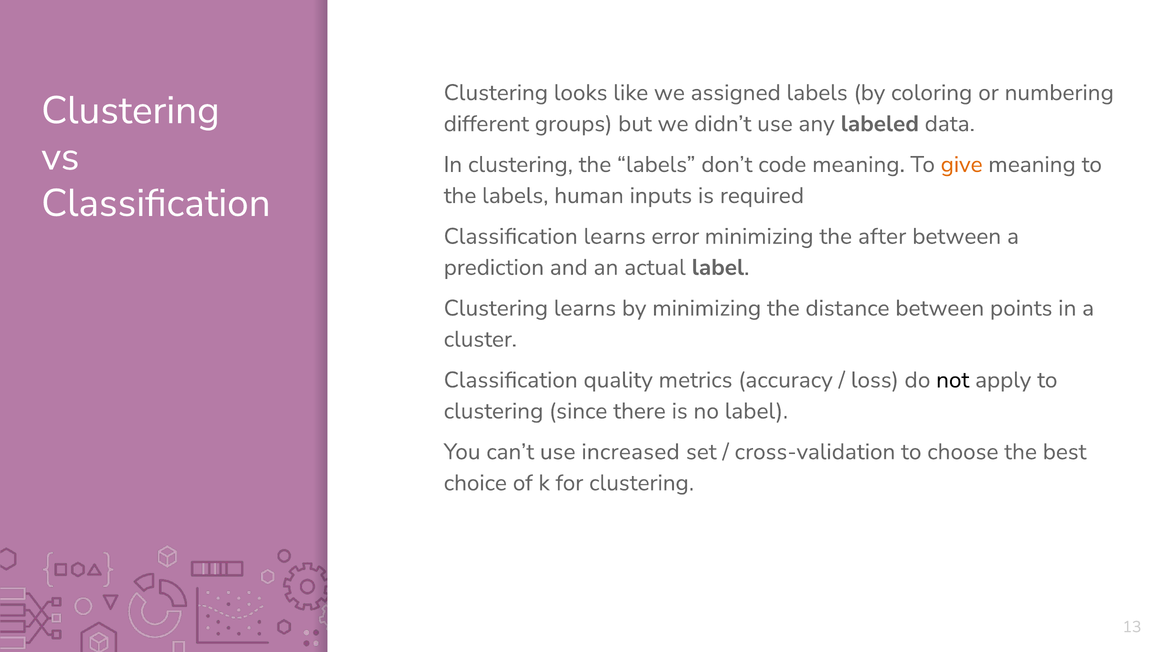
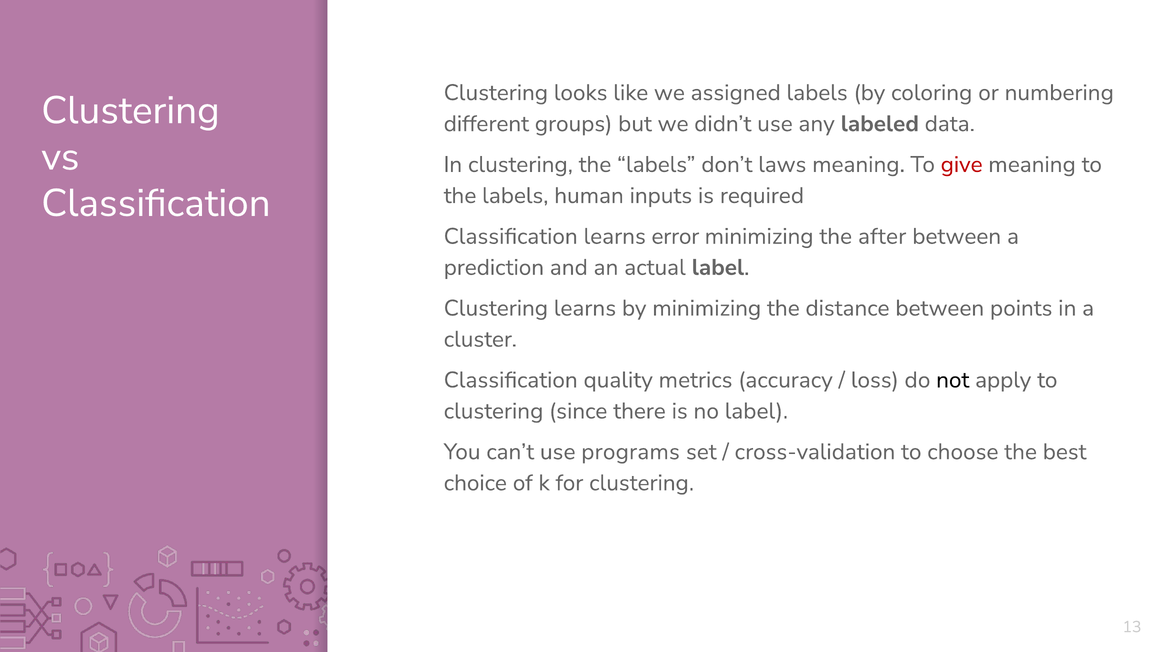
code: code -> laws
give colour: orange -> red
increased: increased -> programs
